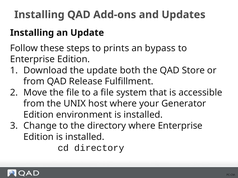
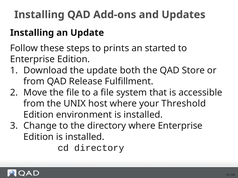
bypass: bypass -> started
Generator: Generator -> Threshold
